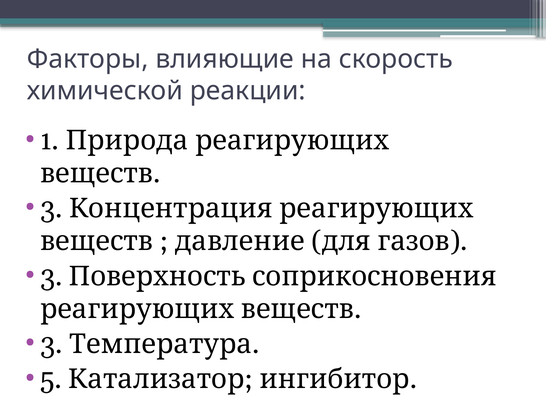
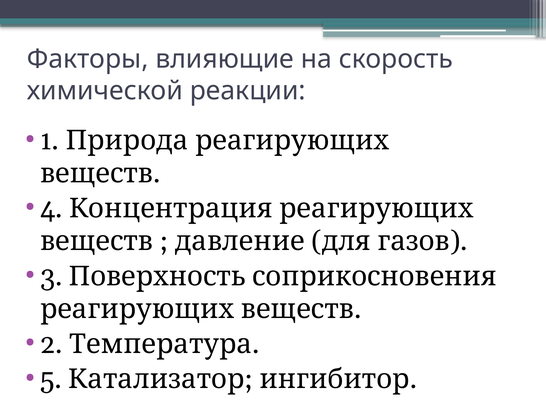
3 at (51, 208): 3 -> 4
3 at (51, 344): 3 -> 2
